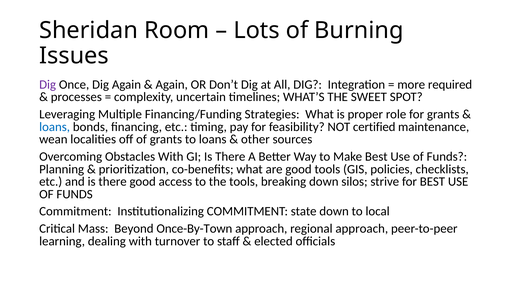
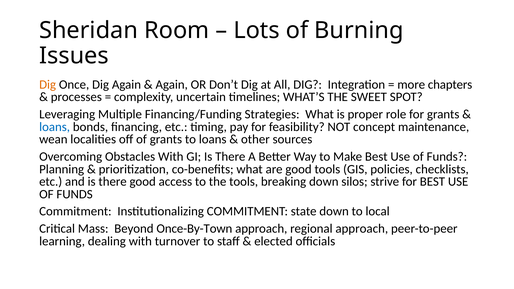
Dig at (48, 85) colour: purple -> orange
required: required -> chapters
certified: certified -> concept
